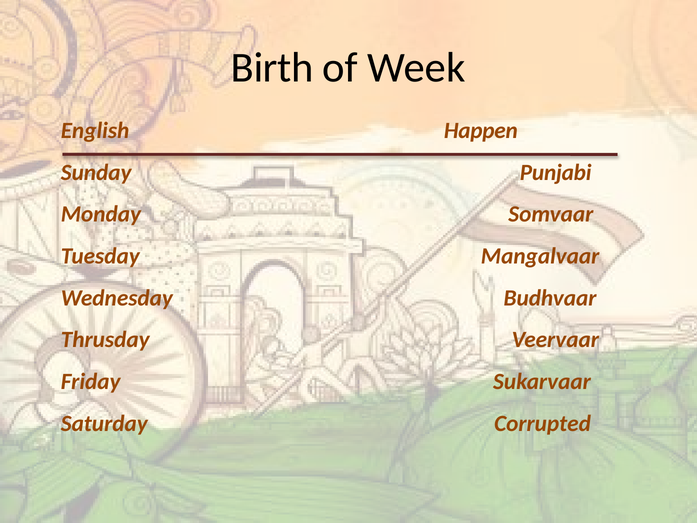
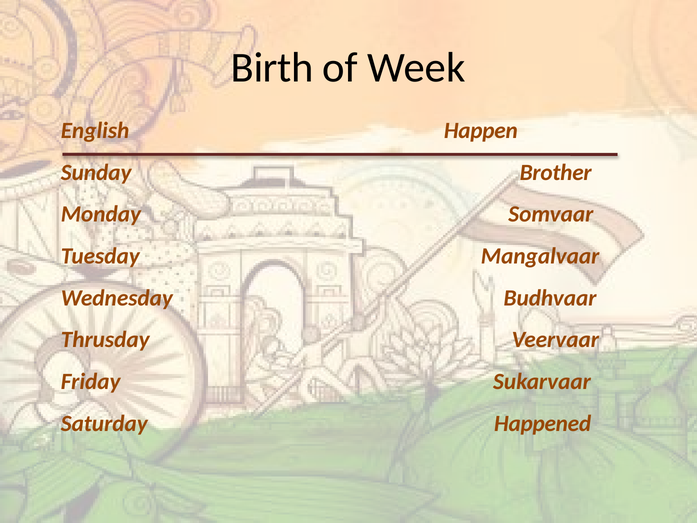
Punjabi: Punjabi -> Brother
Corrupted: Corrupted -> Happened
